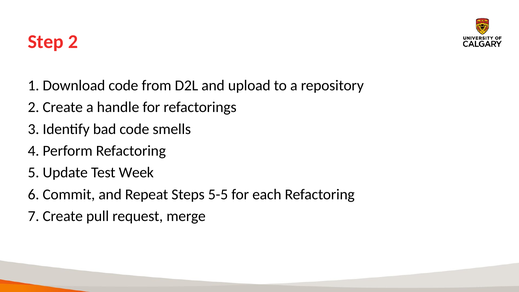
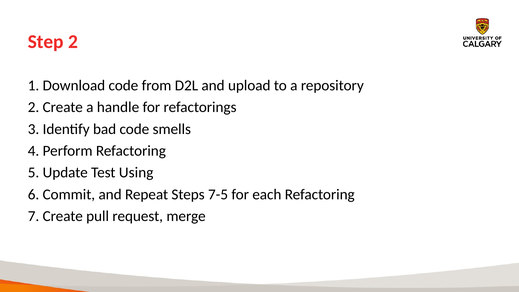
Week: Week -> Using
5-5: 5-5 -> 7-5
